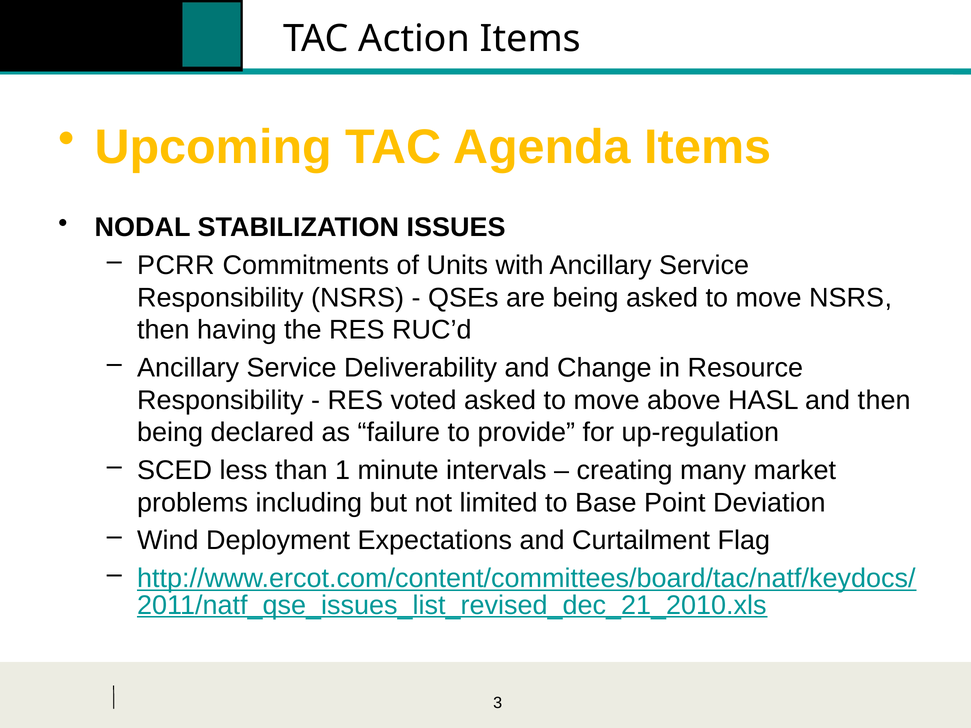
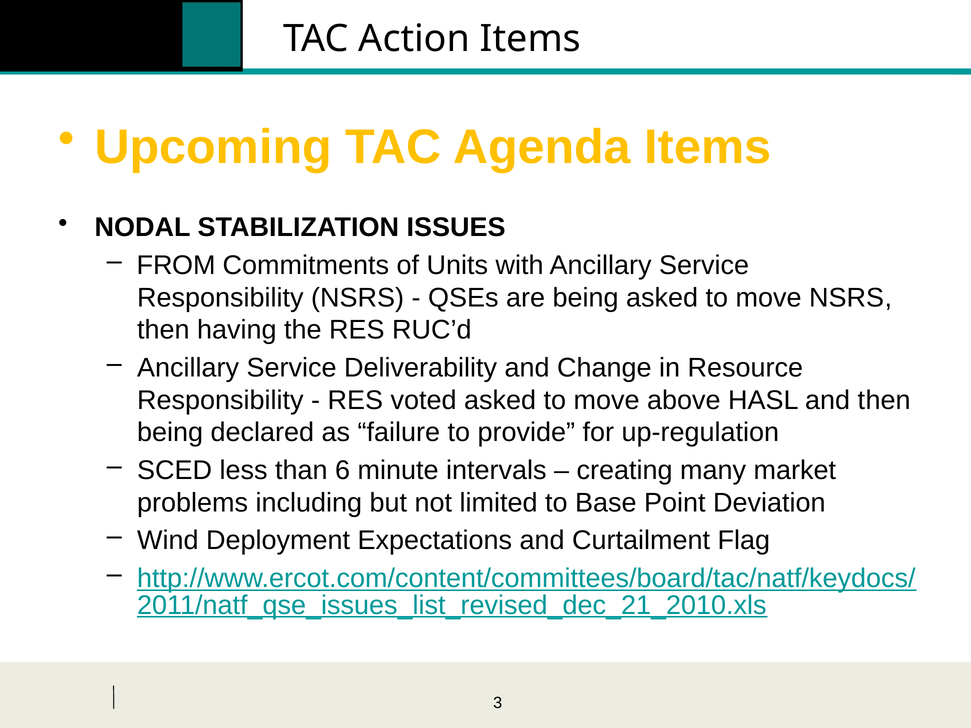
PCRR: PCRR -> FROM
1: 1 -> 6
